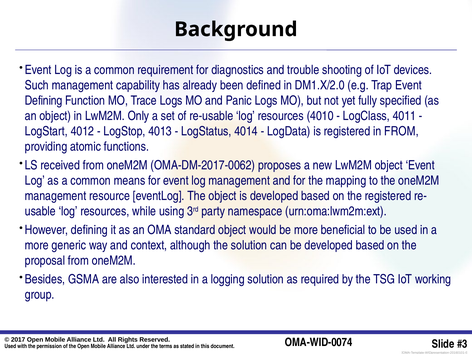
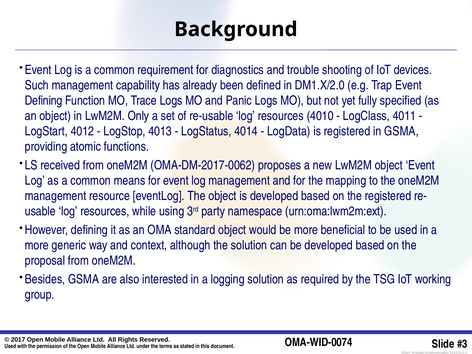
in FROM: FROM -> GSMA
